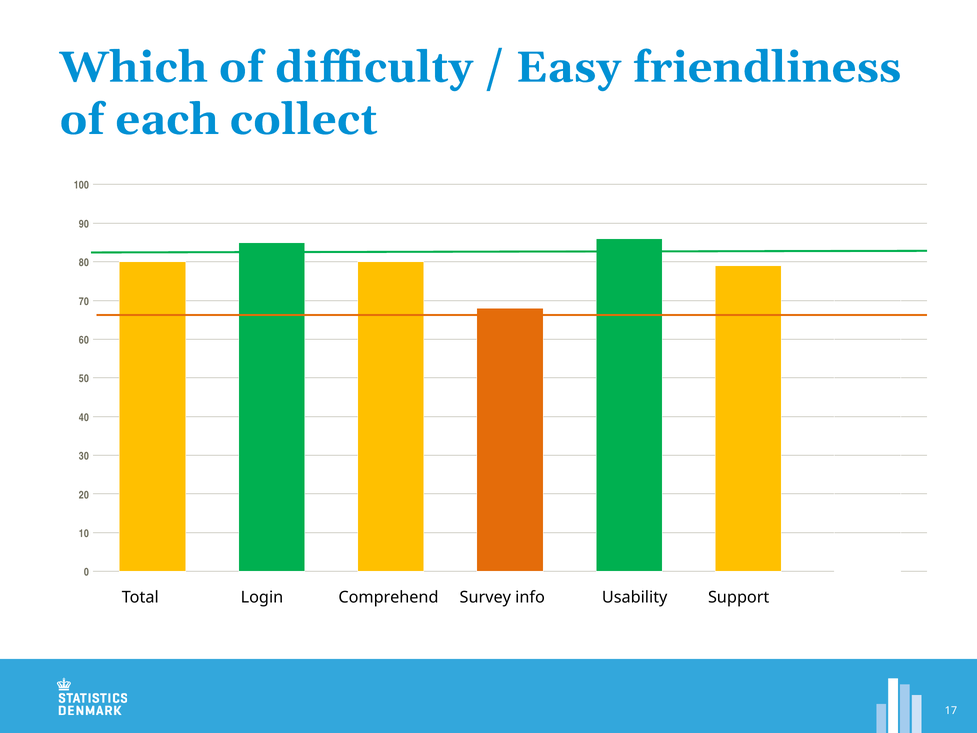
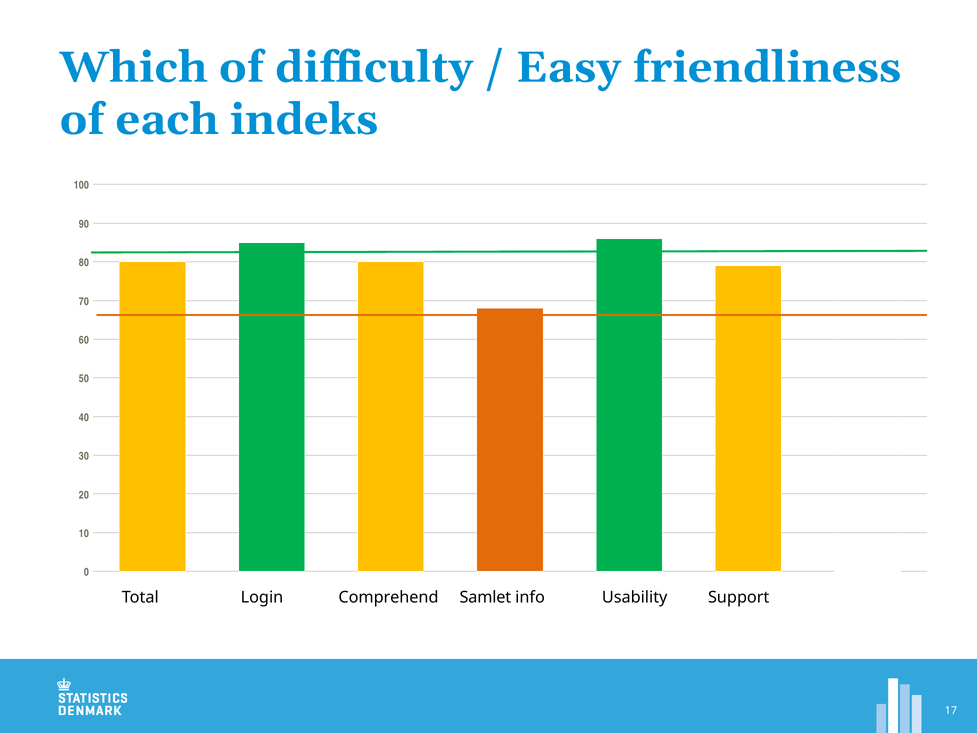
each collect: collect -> indeks
Survey at (485, 597): Survey -> Samlet
